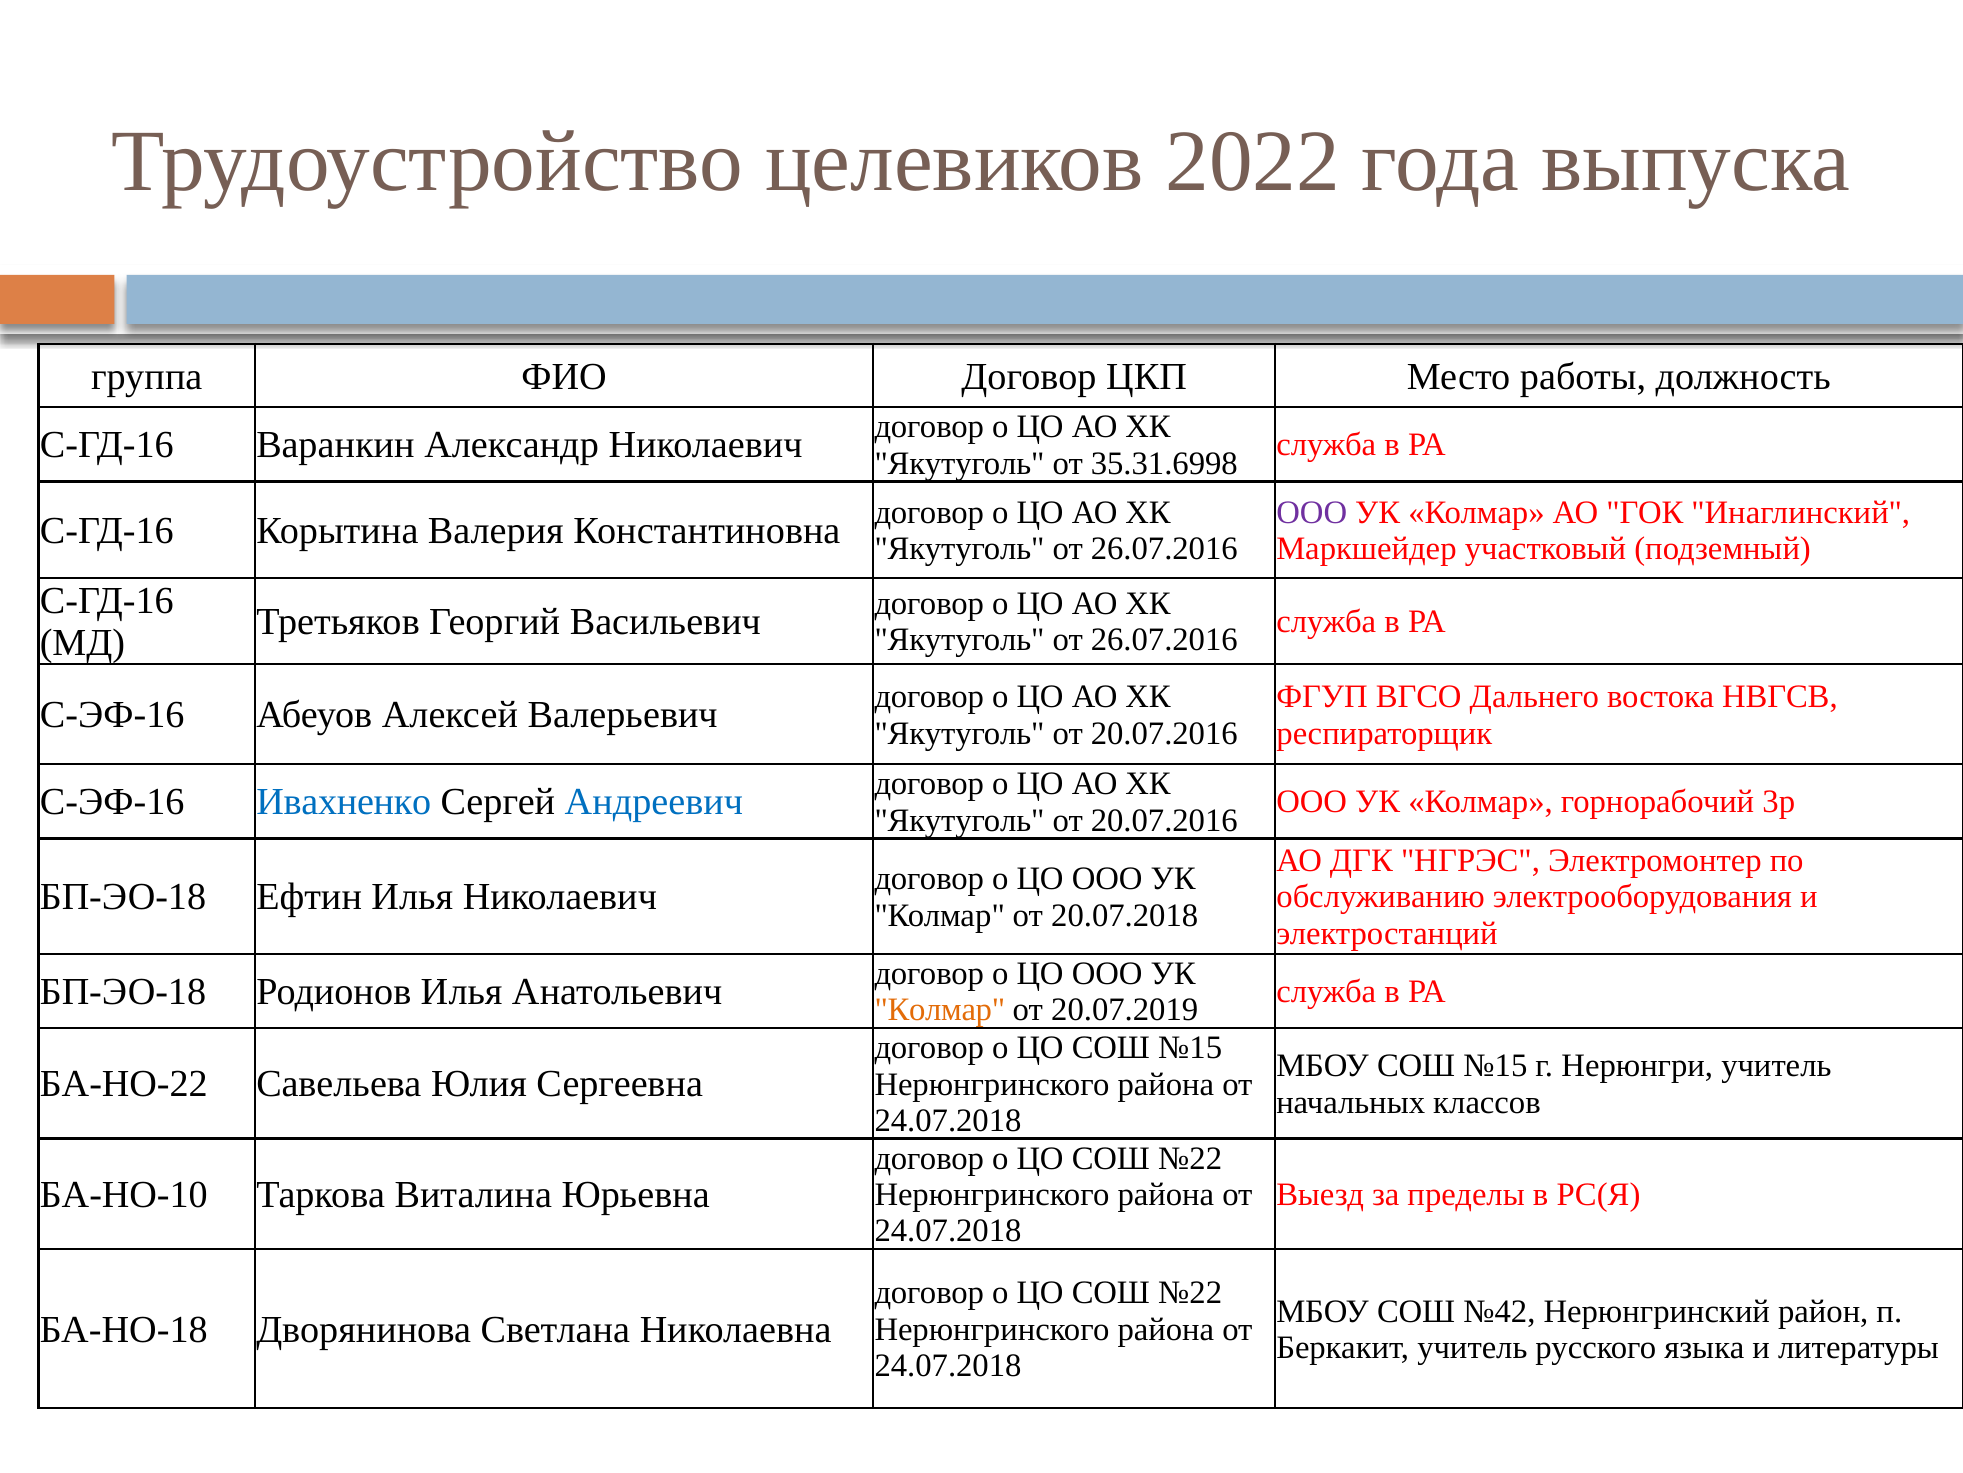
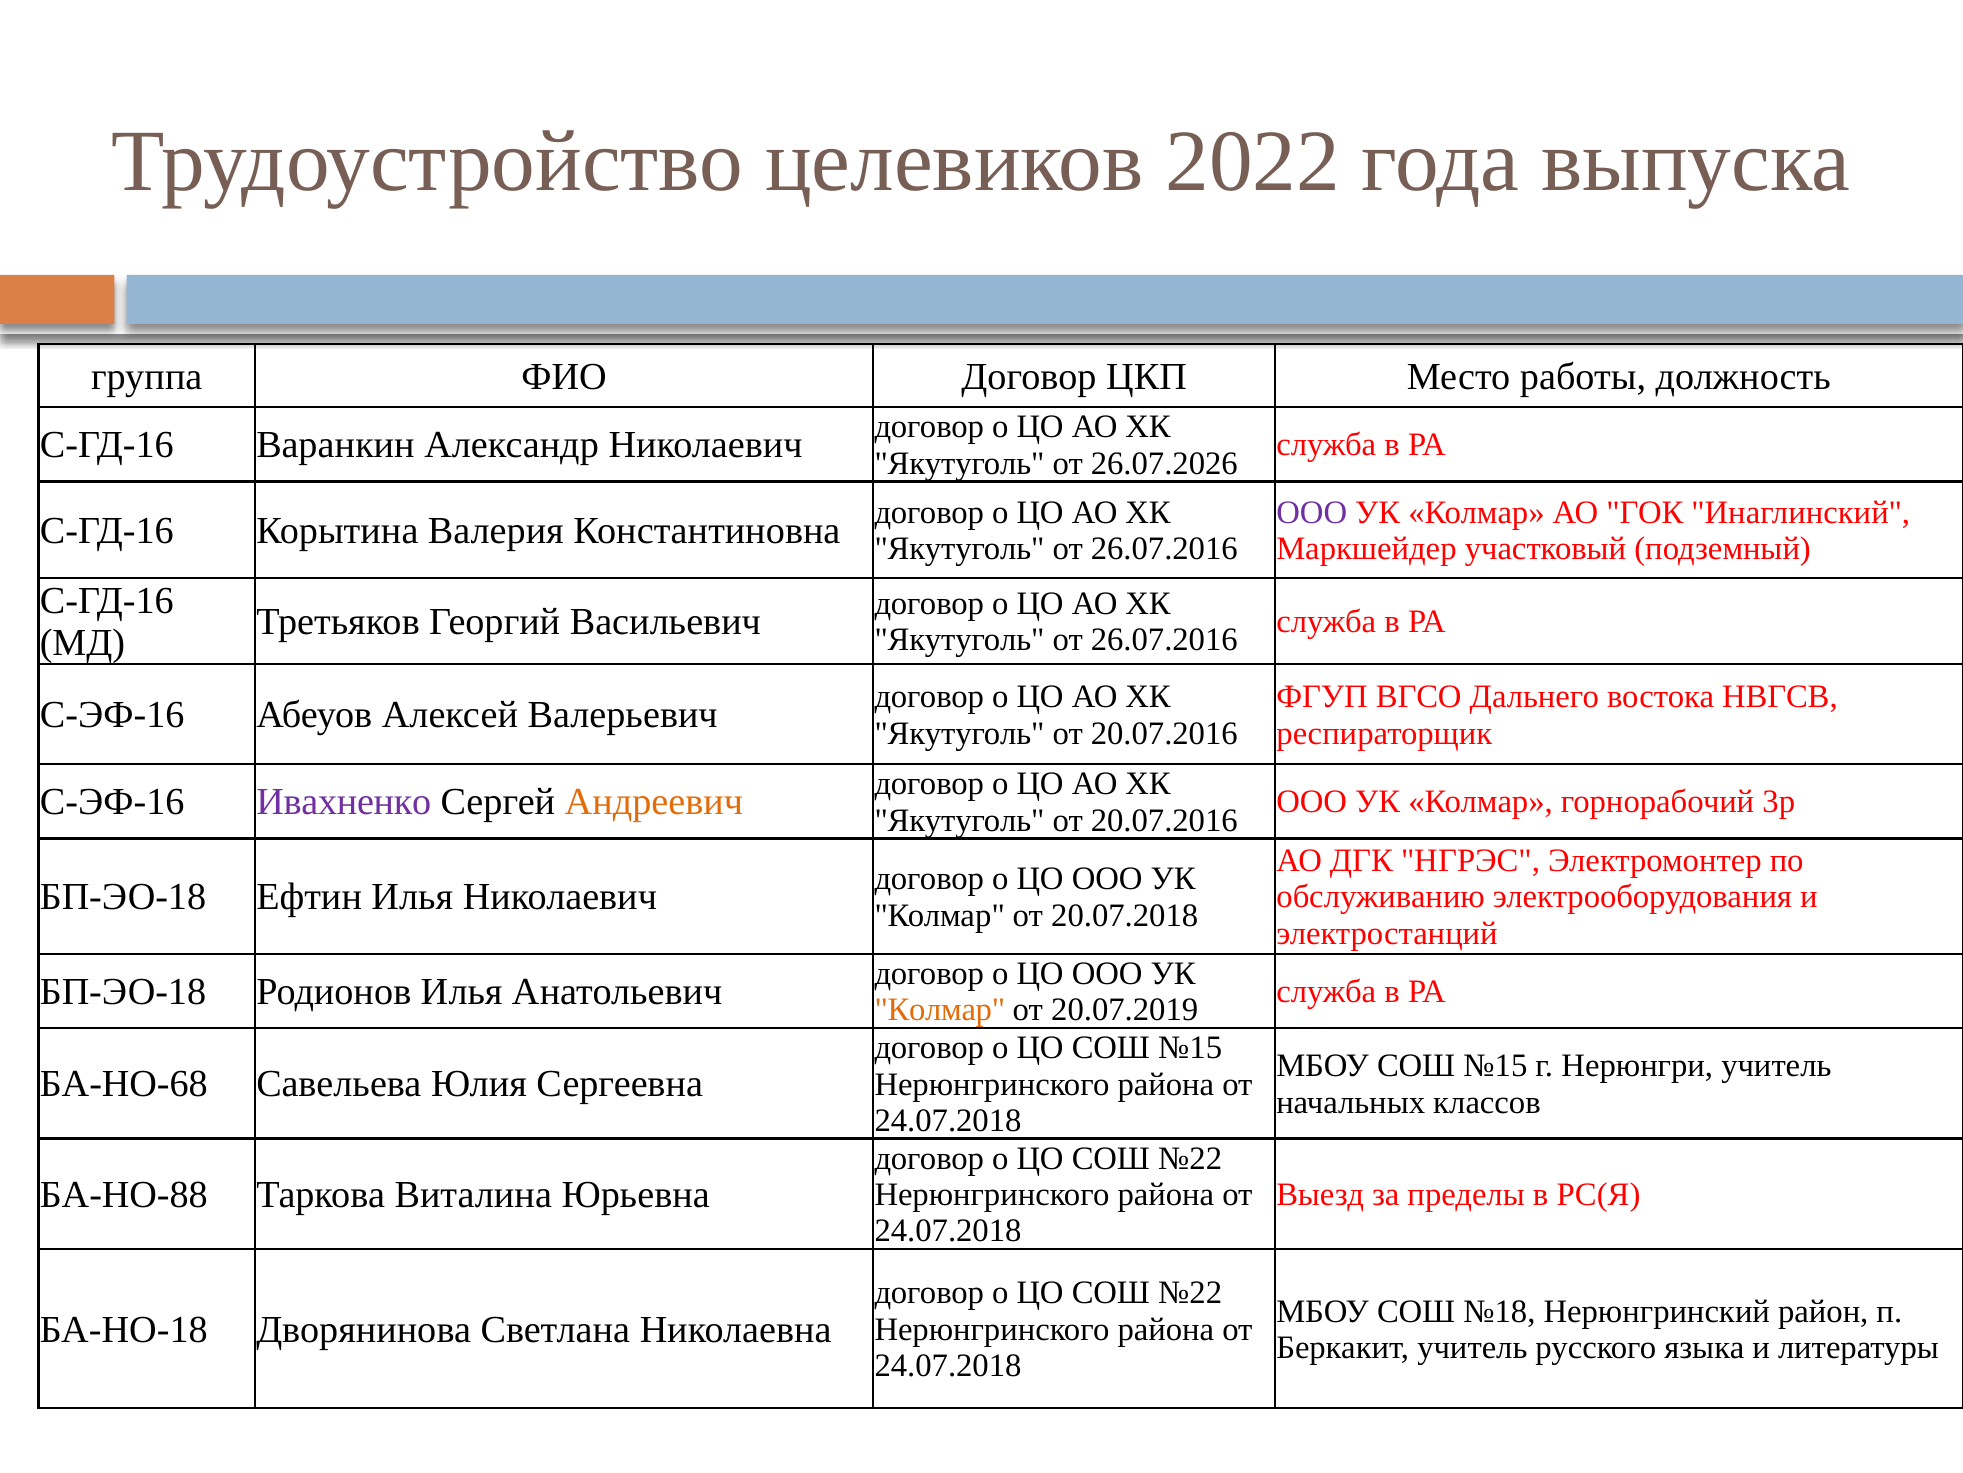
35.31.6998: 35.31.6998 -> 26.07.2026
Ивахненко colour: blue -> purple
Андреевич colour: blue -> orange
БА-НО-22: БА-НО-22 -> БА-НО-68
БА-НО-10: БА-НО-10 -> БА-НО-88
№42: №42 -> №18
